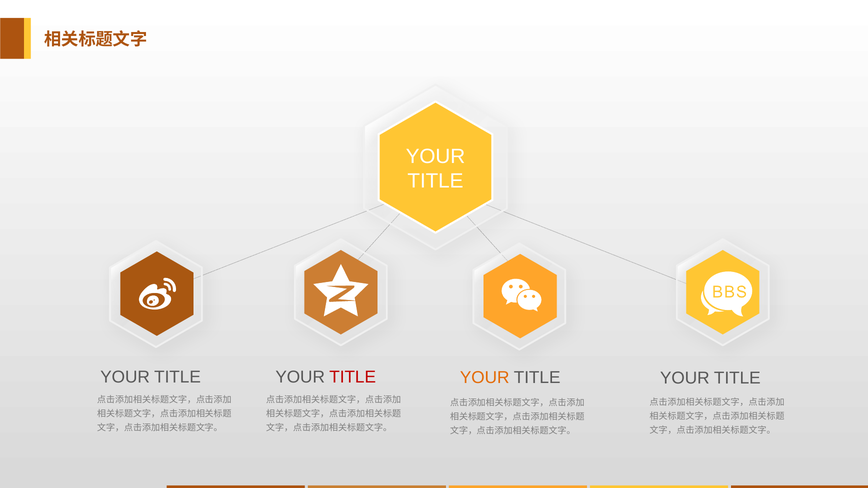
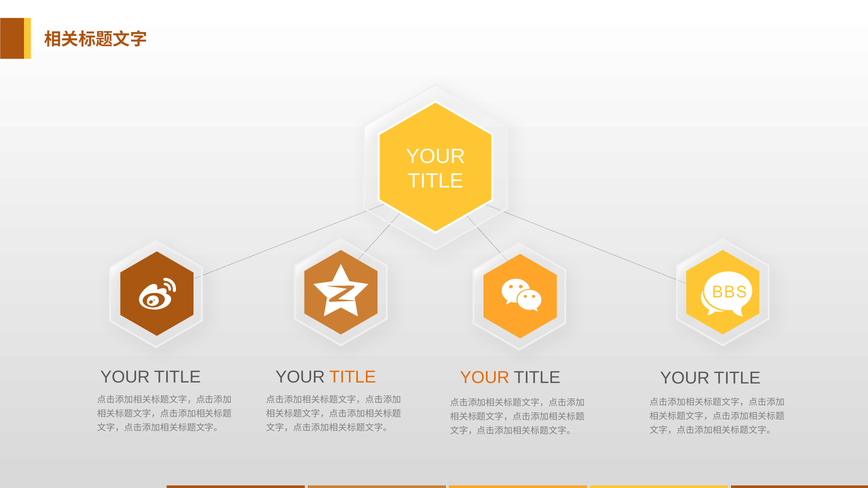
TITLE at (353, 377) colour: red -> orange
